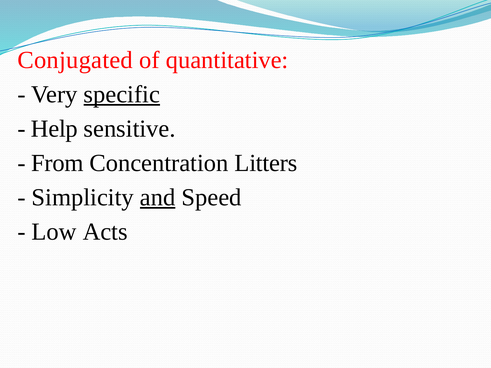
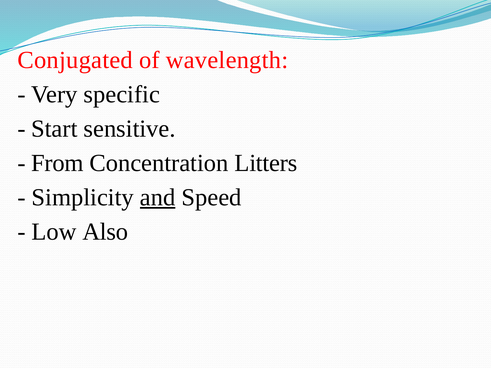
quantitative: quantitative -> wavelength
specific underline: present -> none
Help: Help -> Start
Acts: Acts -> Also
